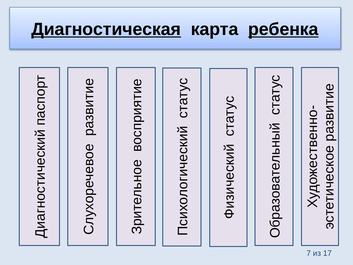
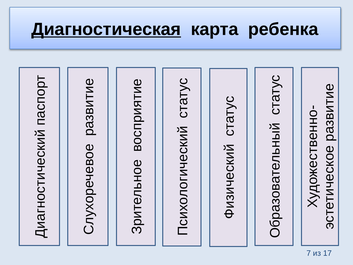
ребенка underline: present -> none
